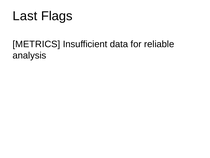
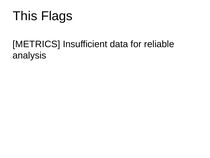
Last: Last -> This
